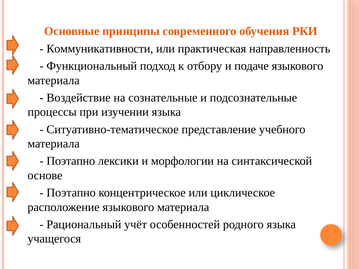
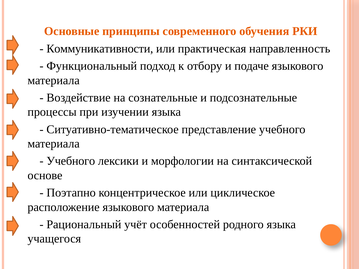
Поэтапно at (71, 161): Поэтапно -> Учебного
